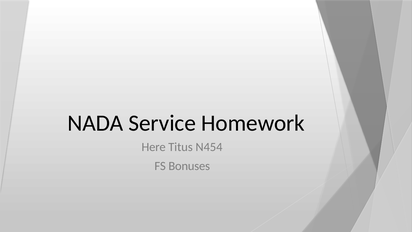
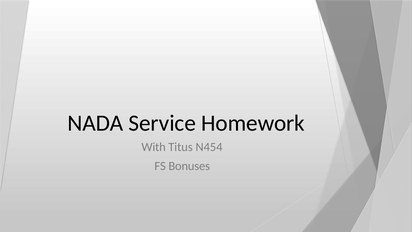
Here: Here -> With
